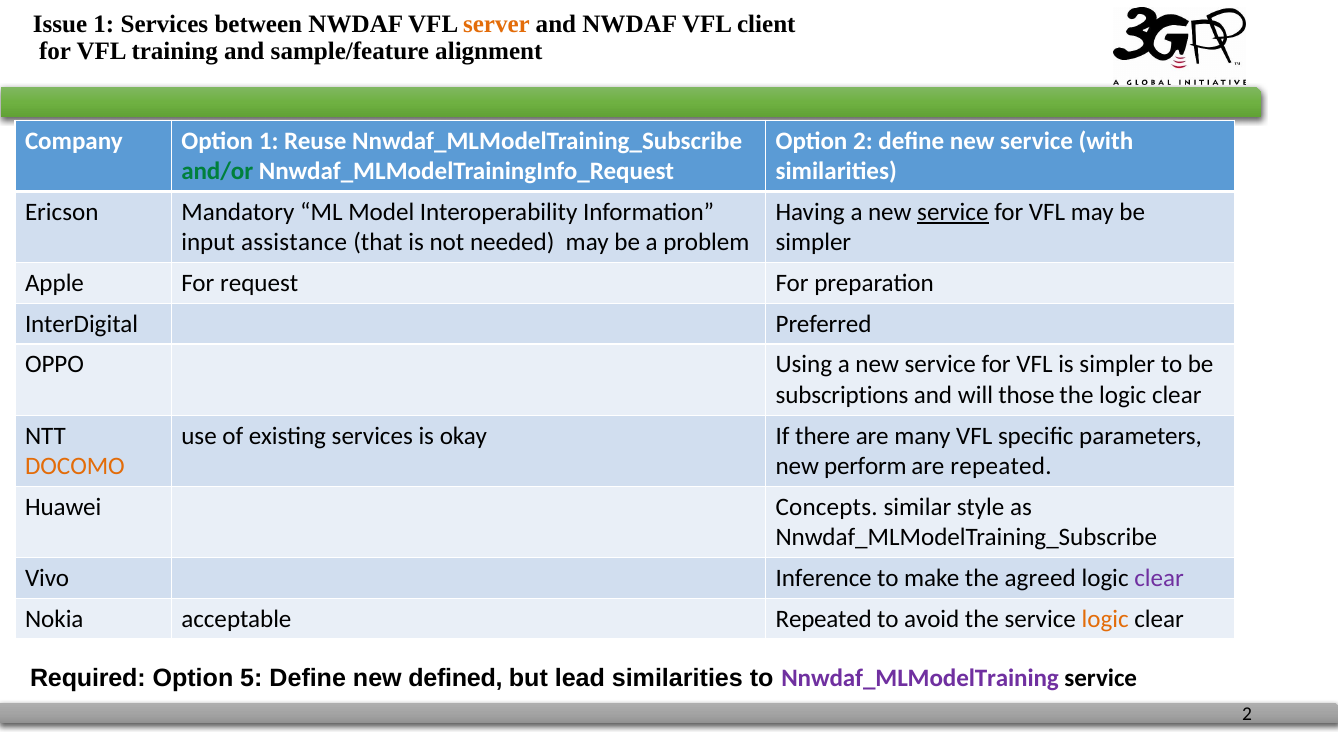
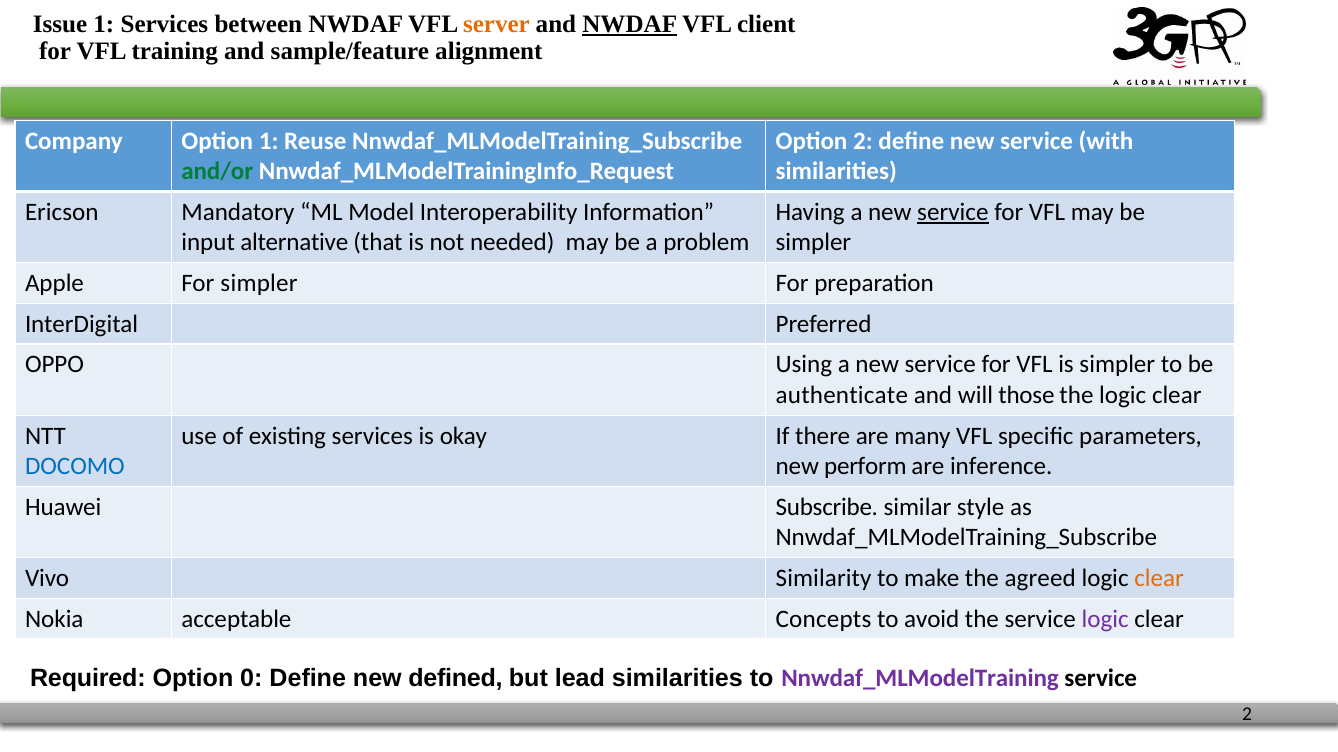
NWDAF at (630, 24) underline: none -> present
assistance: assistance -> alternative
For request: request -> simpler
subscriptions: subscriptions -> authenticate
DOCOMO colour: orange -> blue
are repeated: repeated -> inference
Concepts: Concepts -> Subscribe
Inference: Inference -> Similarity
clear at (1159, 579) colour: purple -> orange
acceptable Repeated: Repeated -> Concepts
logic at (1105, 619) colour: orange -> purple
5: 5 -> 0
